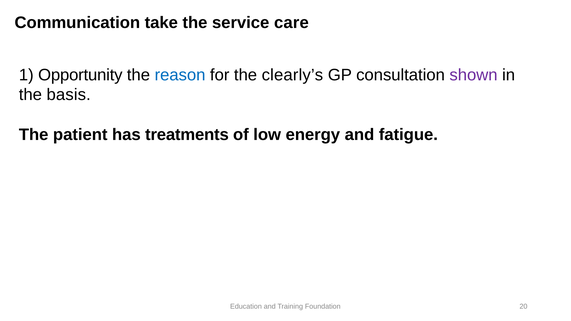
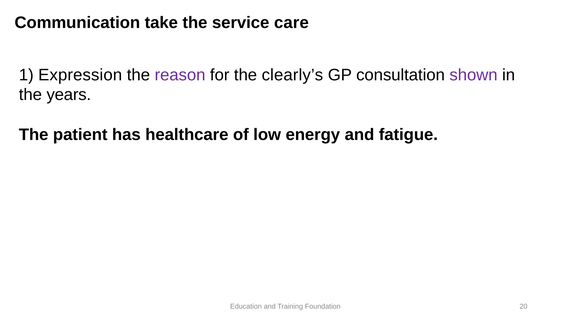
Opportunity: Opportunity -> Expression
reason colour: blue -> purple
basis: basis -> years
treatments: treatments -> healthcare
